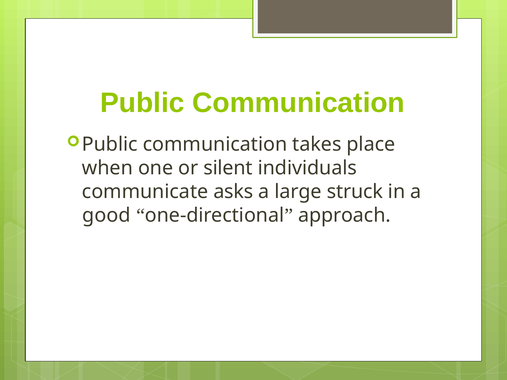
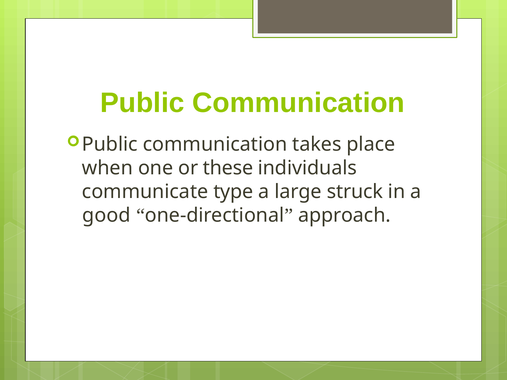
silent: silent -> these
asks: asks -> type
